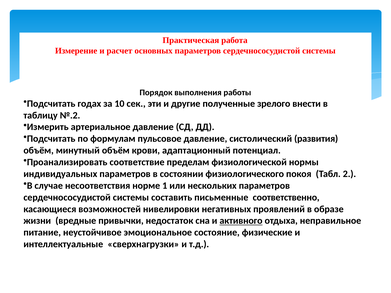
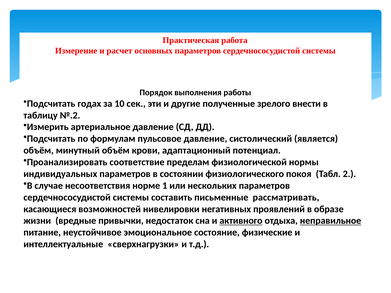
развития: развития -> является
соответственно: соответственно -> рассматривать
неправильное underline: none -> present
